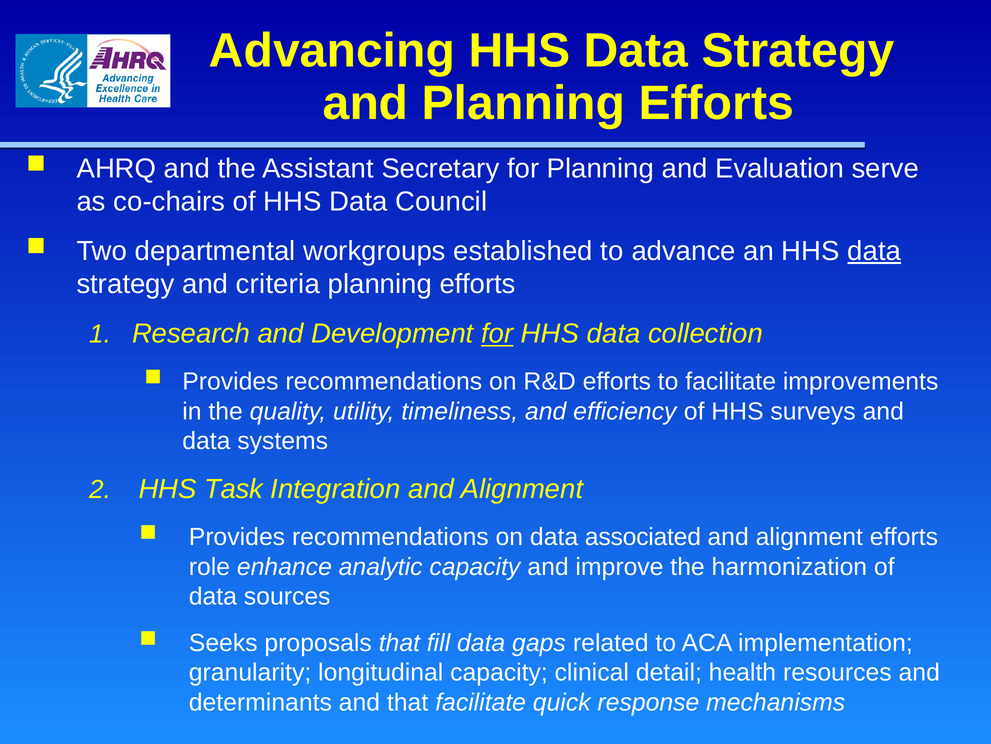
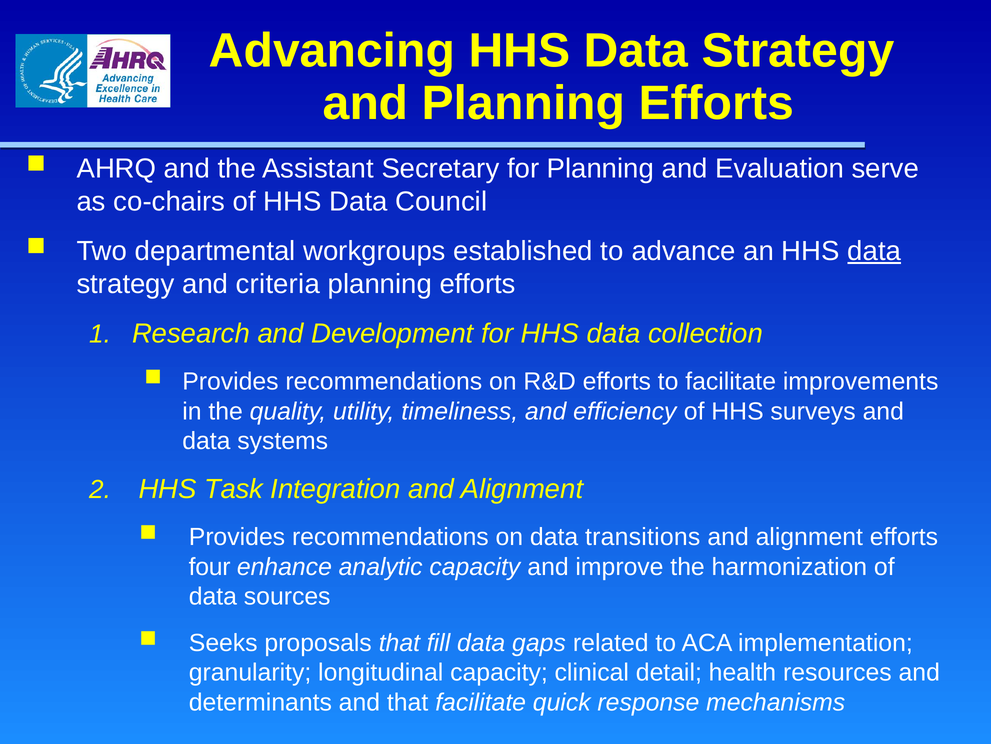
for at (497, 334) underline: present -> none
associated: associated -> transitions
role: role -> four
